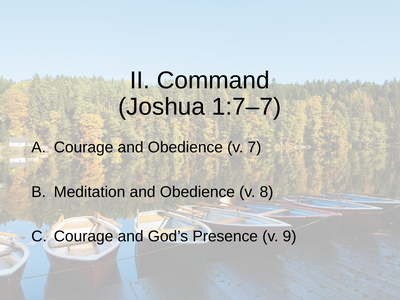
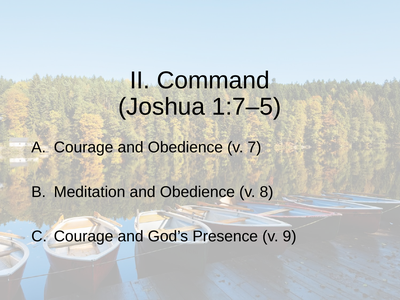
1:7–7: 1:7–7 -> 1:7–5
